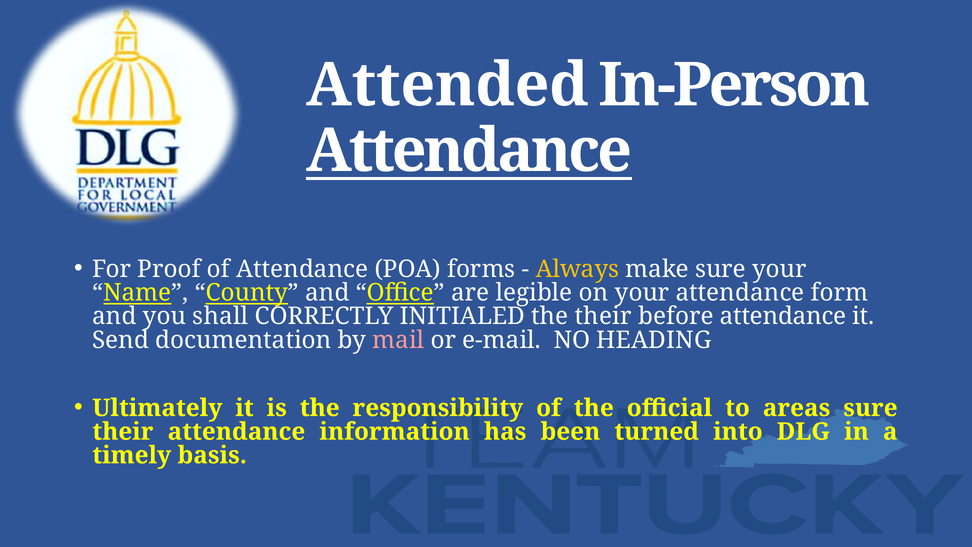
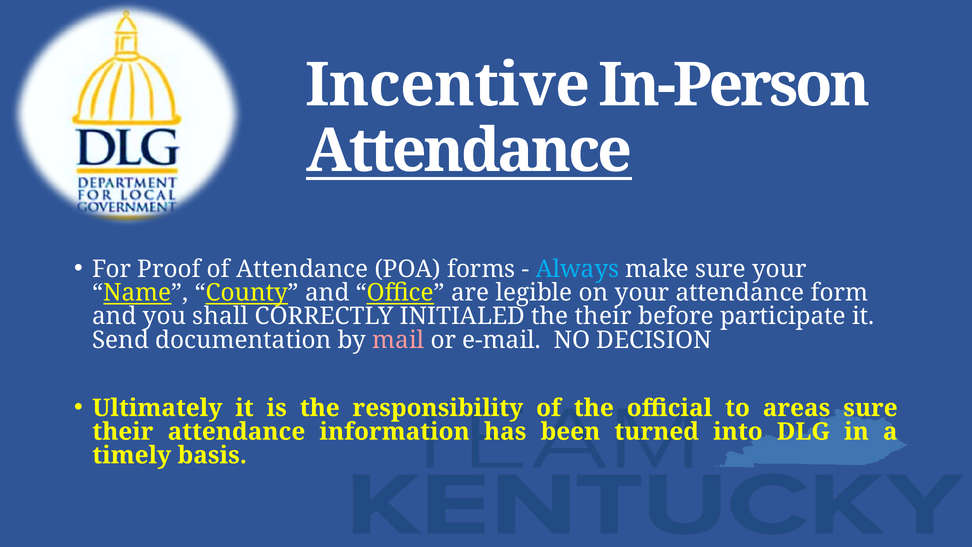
Attended: Attended -> Incentive
Always colour: yellow -> light blue
before attendance: attendance -> participate
HEADING: HEADING -> DECISION
